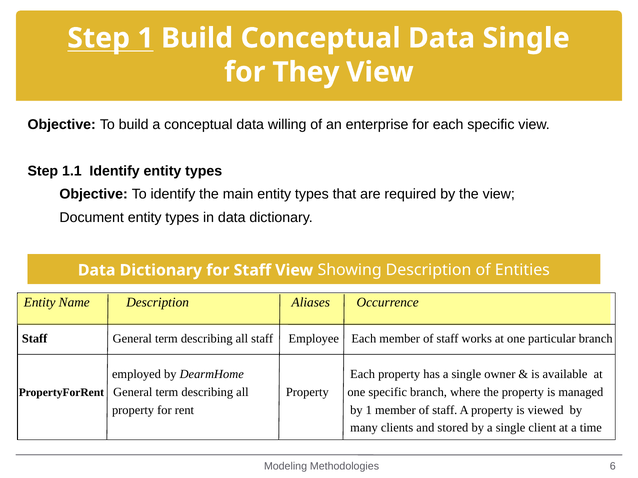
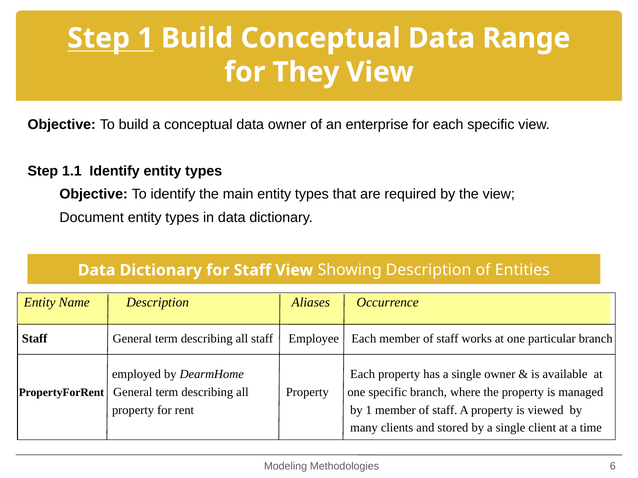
Data Single: Single -> Range
data willing: willing -> owner
